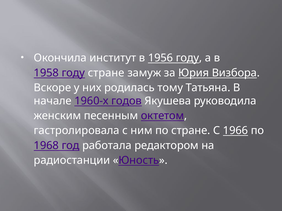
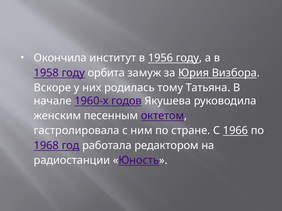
году стране: стране -> орбита
